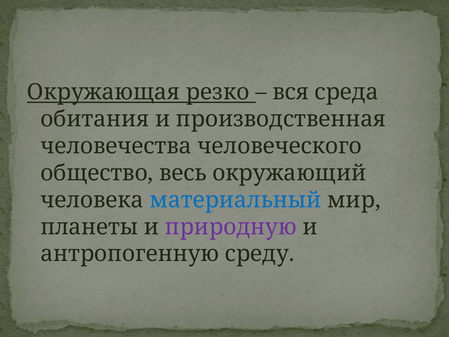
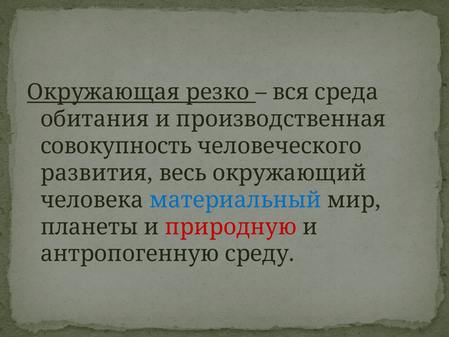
человечества: человечества -> совокупность
общество: общество -> развития
природную colour: purple -> red
